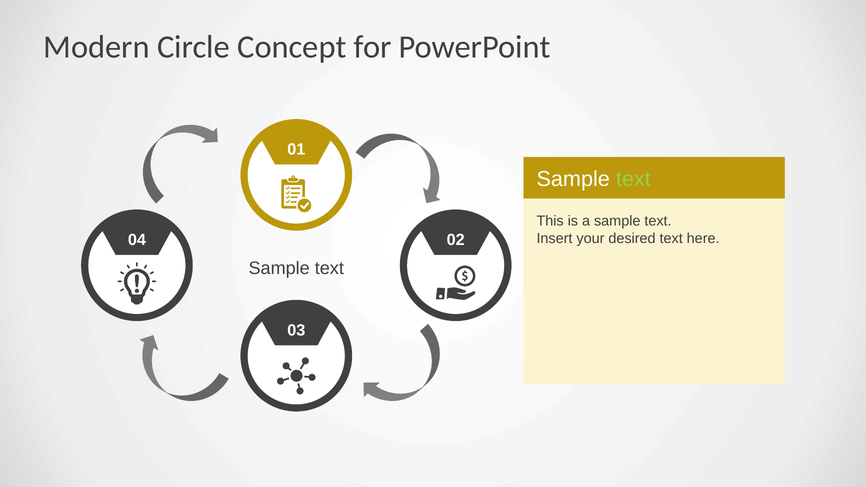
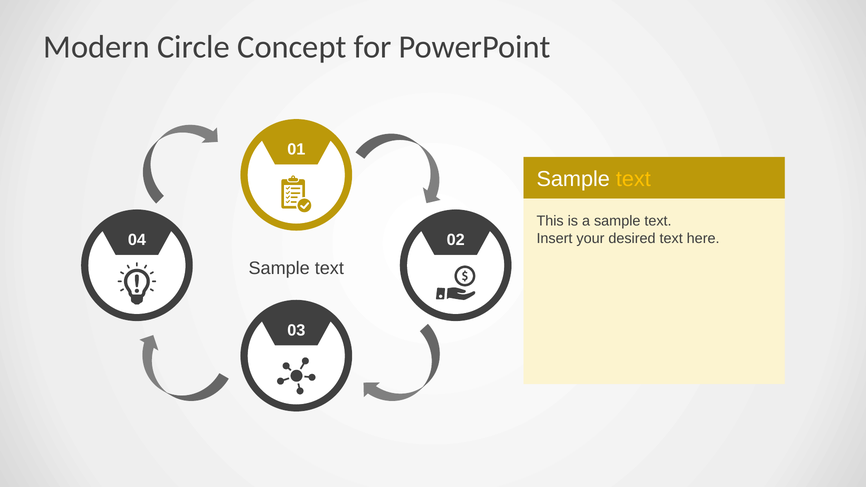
text at (633, 179) colour: light green -> yellow
